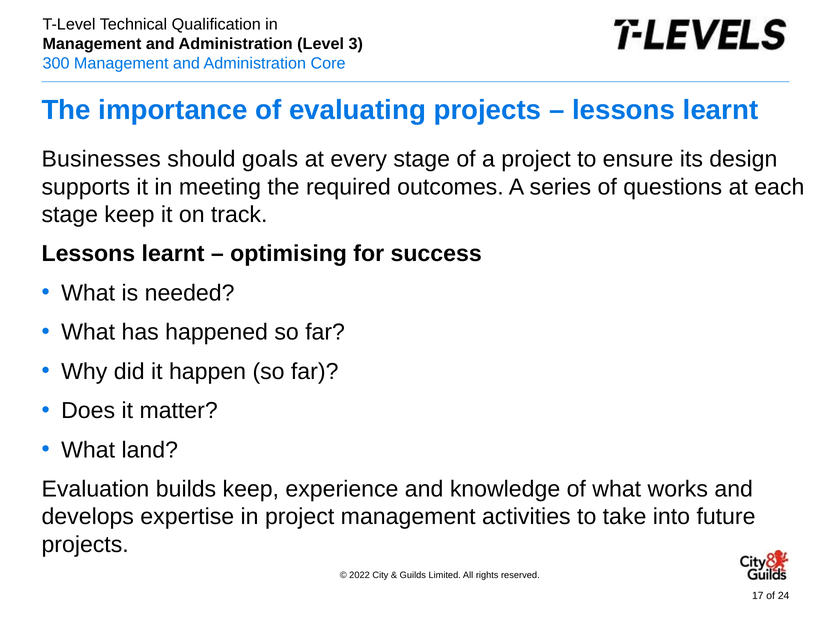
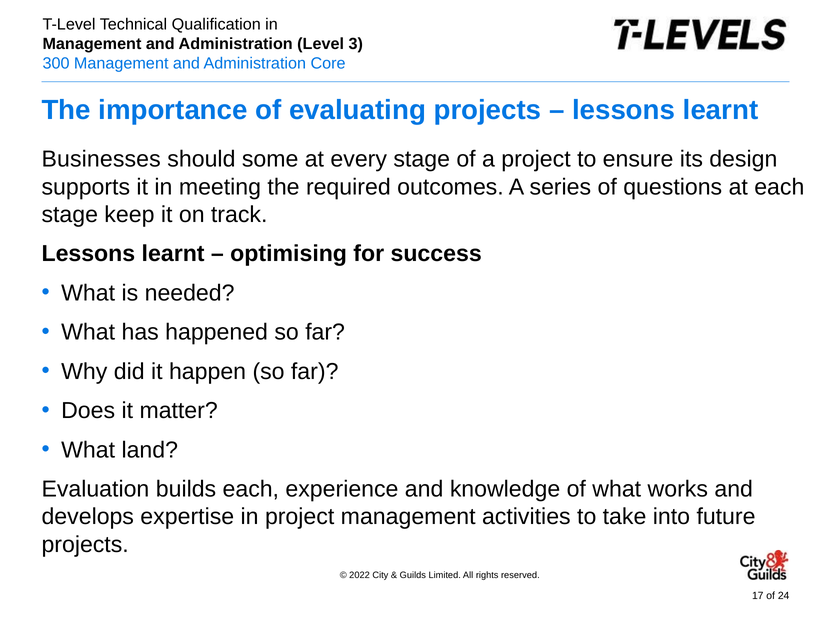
goals: goals -> some
builds keep: keep -> each
